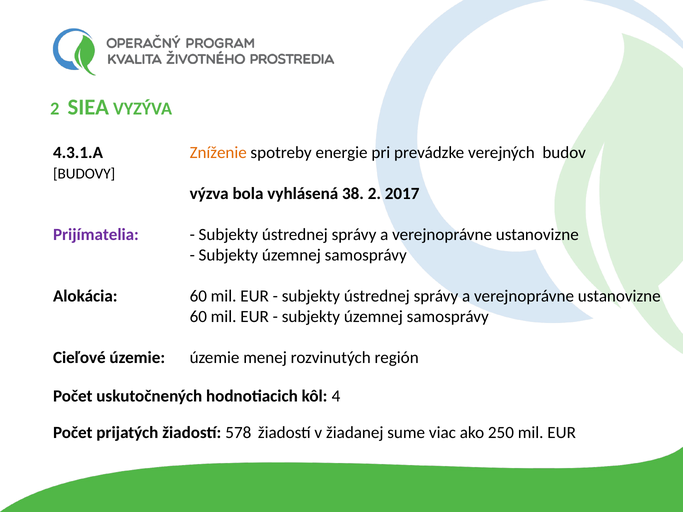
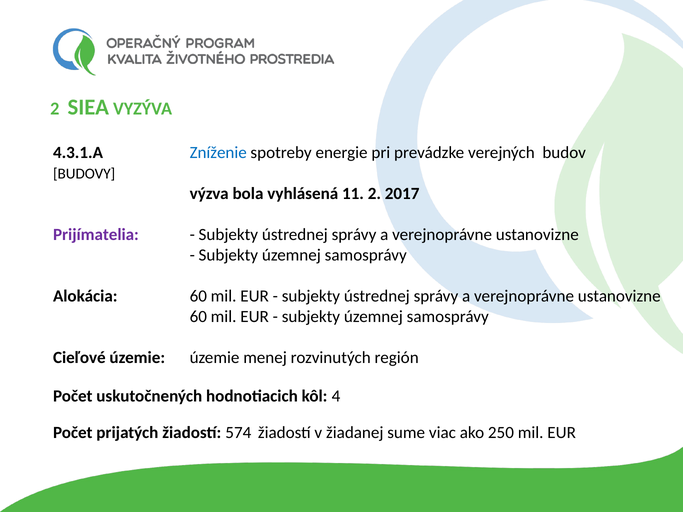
Zníženie colour: orange -> blue
38: 38 -> 11
578: 578 -> 574
